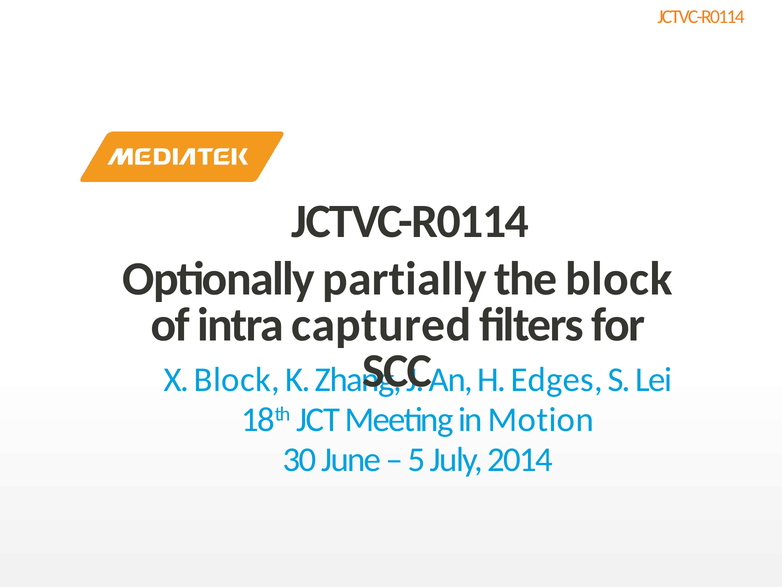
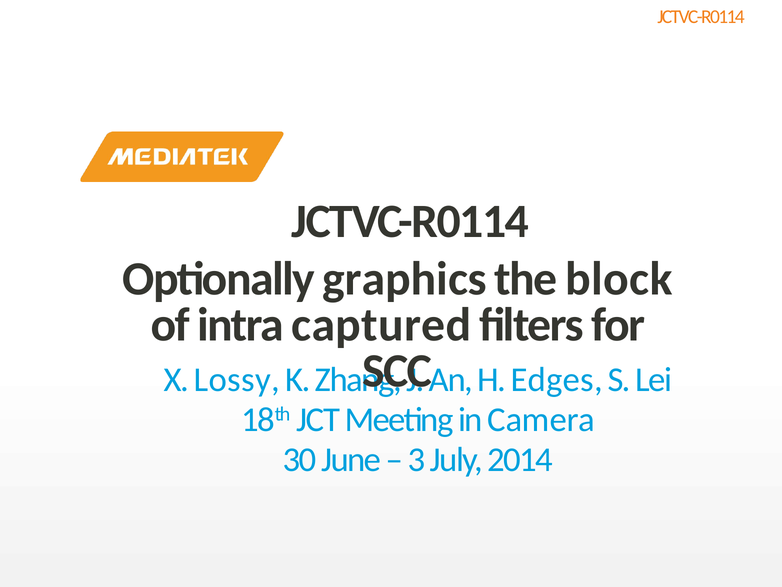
partially: partially -> graphics
X Block: Block -> Lossy
Motion: Motion -> Camera
5: 5 -> 3
